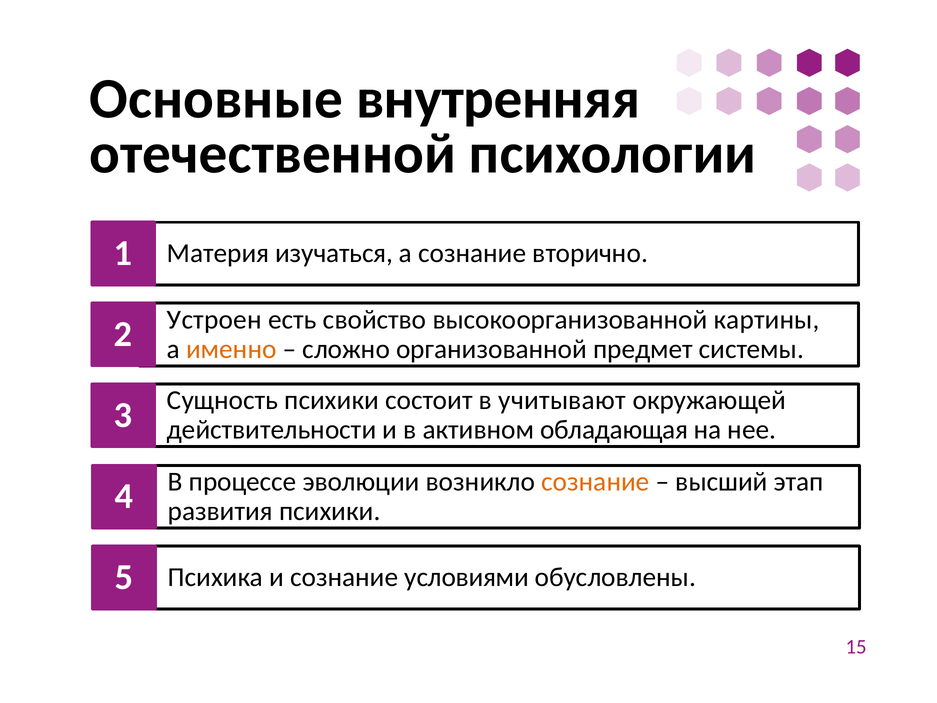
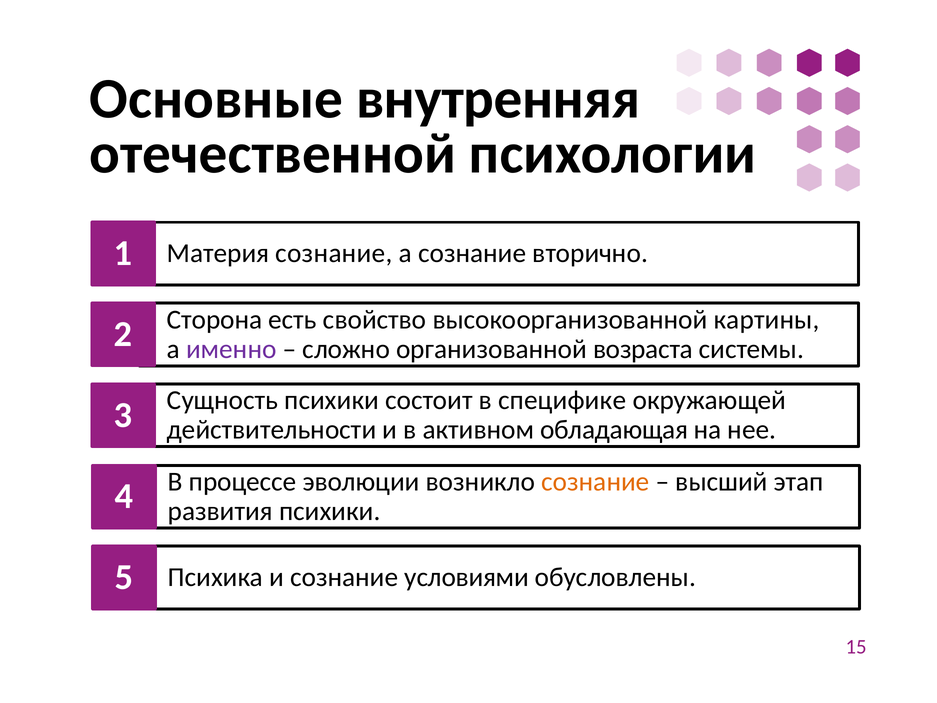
Материя изучаться: изучаться -> сознание
Устроен: Устроен -> Сторона
именно colour: orange -> purple
предмет: предмет -> возраста
учитывают: учитывают -> специфике
